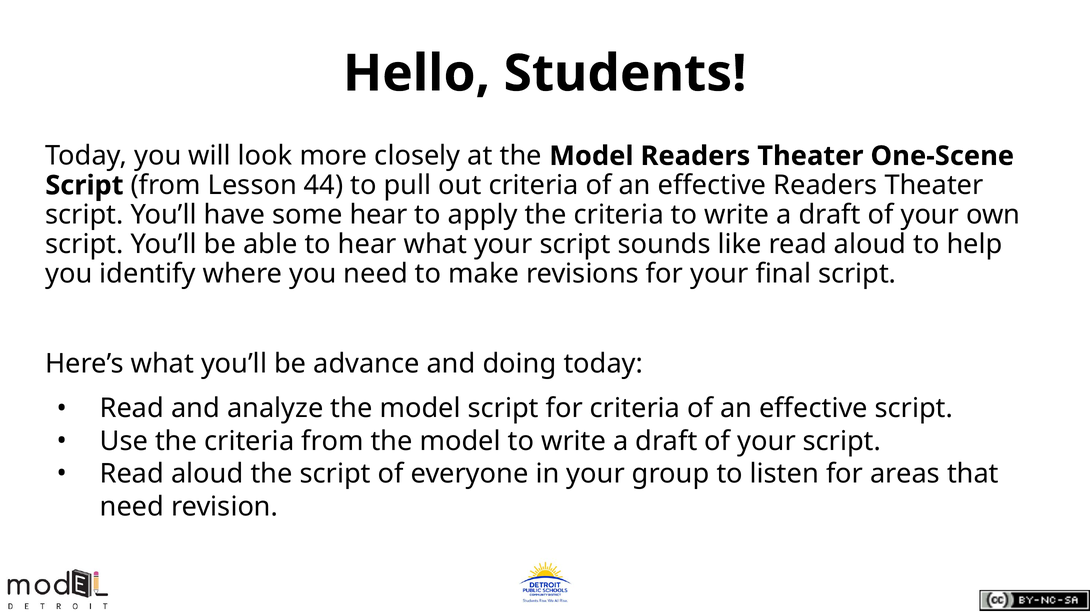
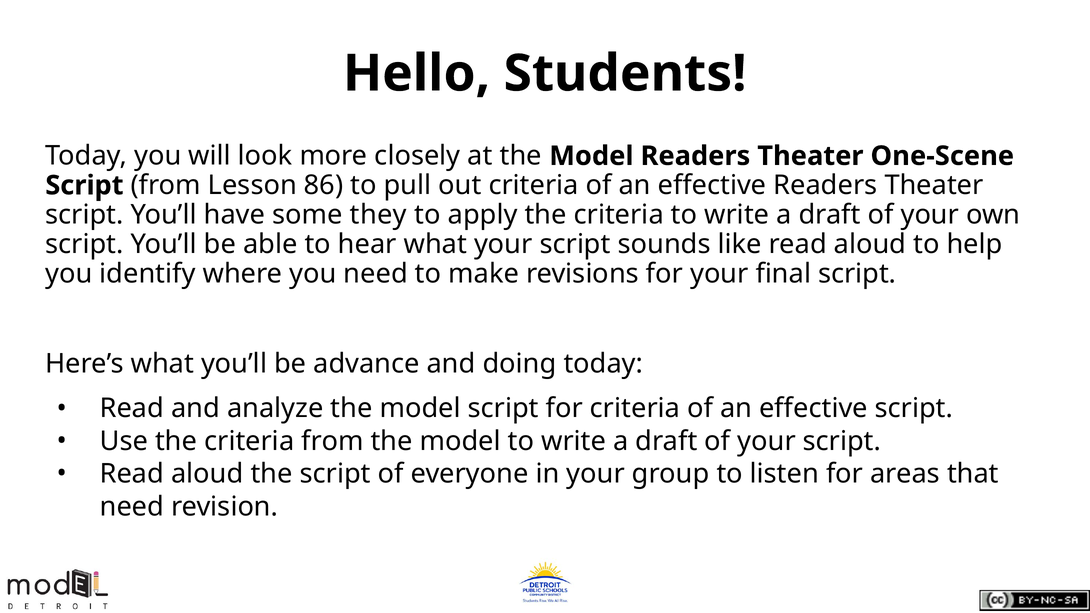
44: 44 -> 86
some hear: hear -> they
